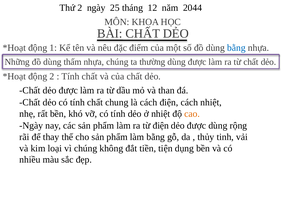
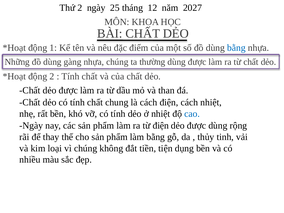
2044: 2044 -> 2027
thấm: thấm -> gàng
cao colour: orange -> blue
